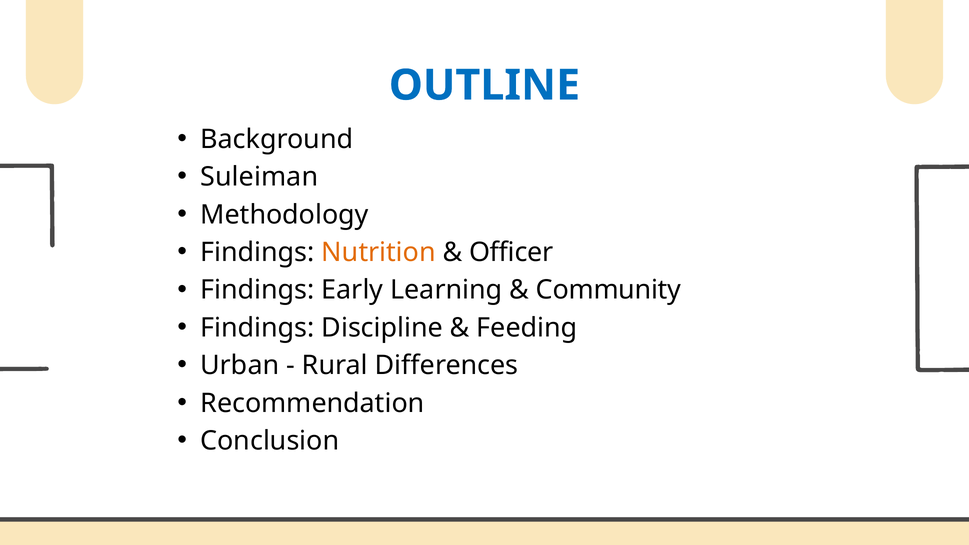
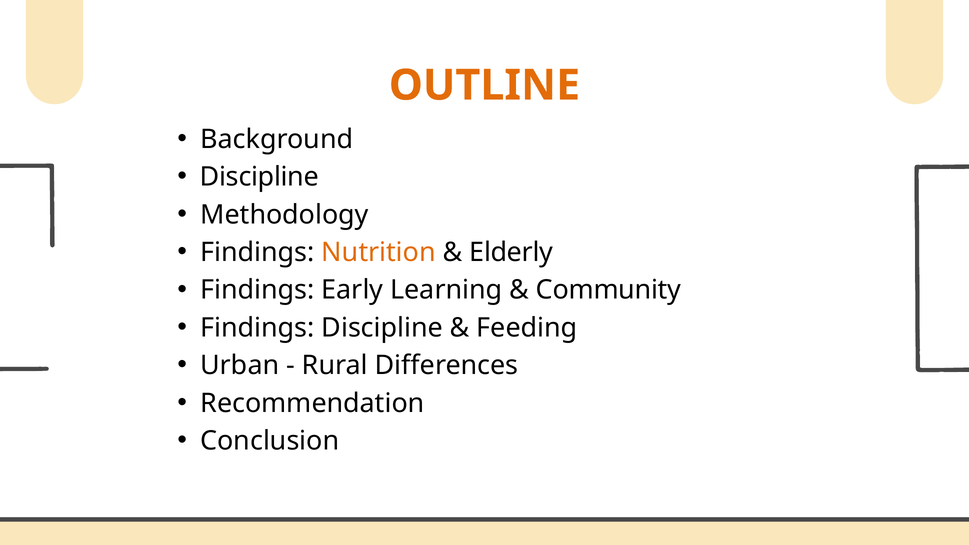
OUTLINE colour: blue -> orange
Suleiman at (259, 177): Suleiman -> Discipline
Officer: Officer -> Elderly
